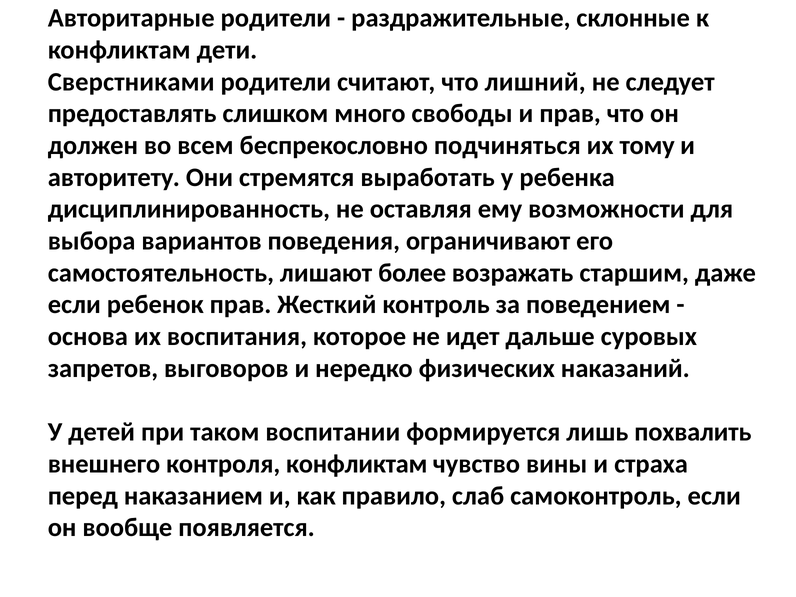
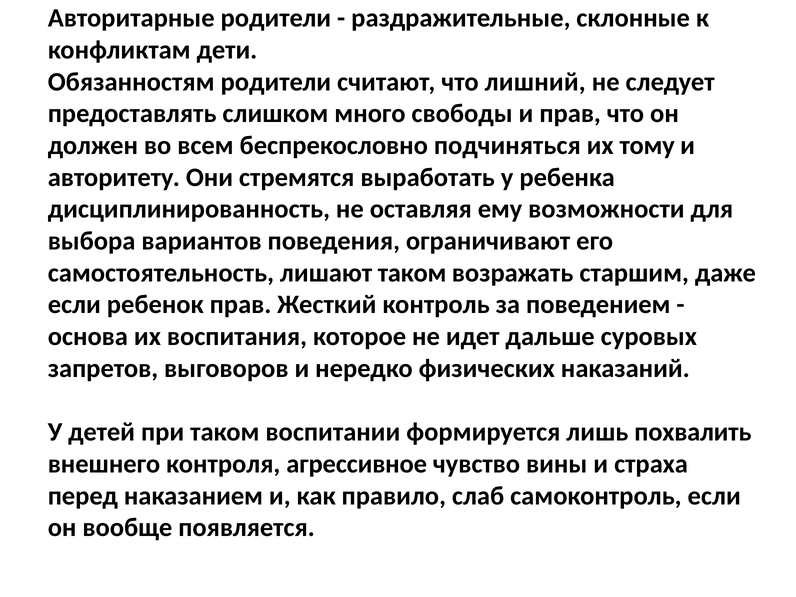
Сверстниками: Сверстниками -> Обязанностям
лишают более: более -> таком
контроля конфликтам: конфликтам -> агрессивное
